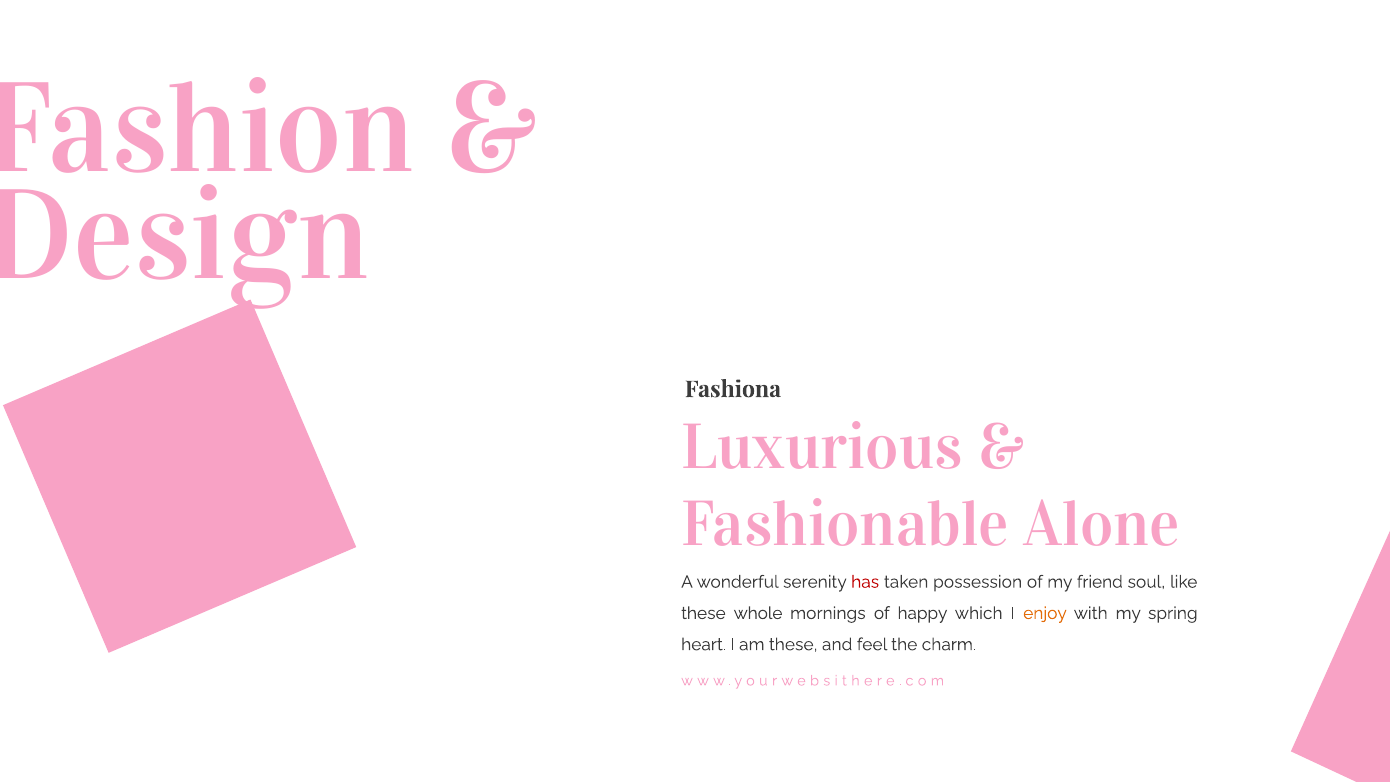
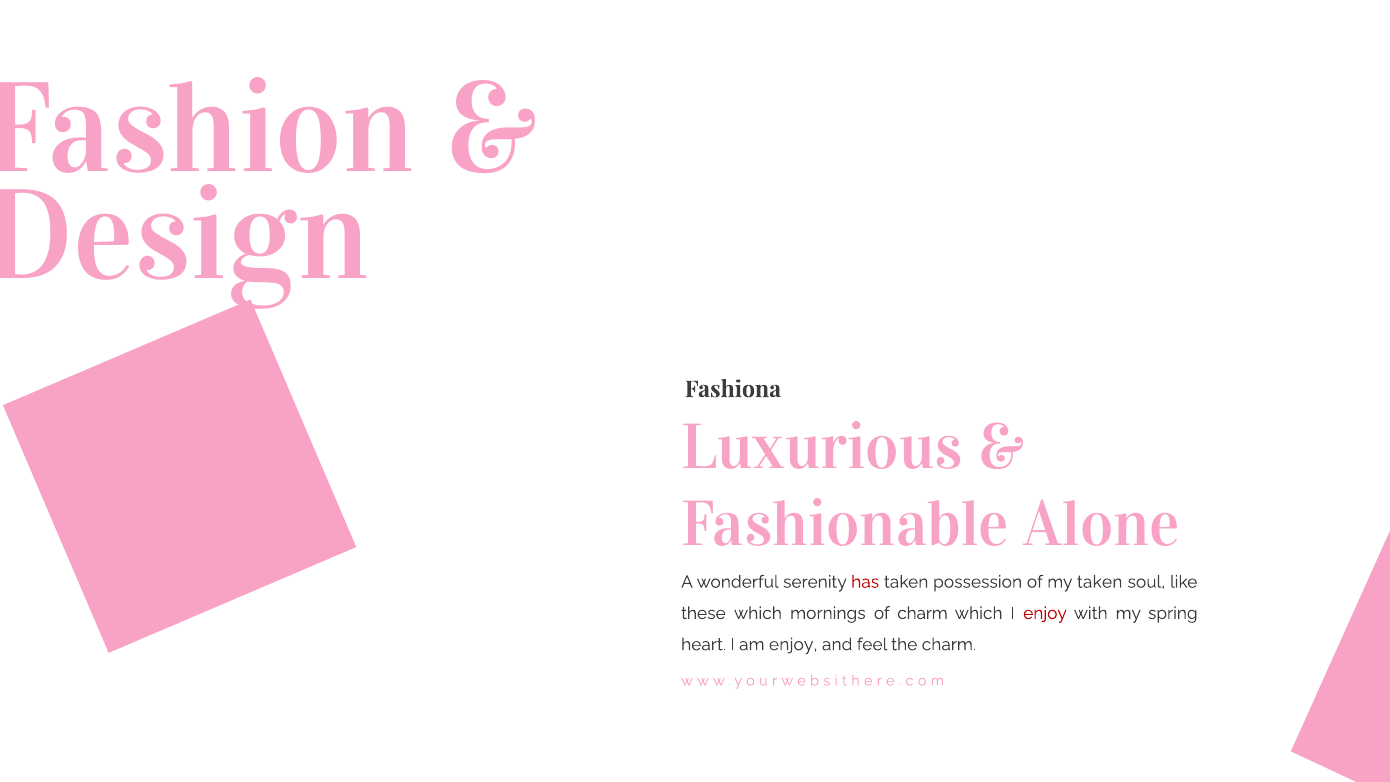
my friend: friend -> taken
these whole: whole -> which
of happy: happy -> charm
enjoy at (1045, 613) colour: orange -> red
am these: these -> enjoy
